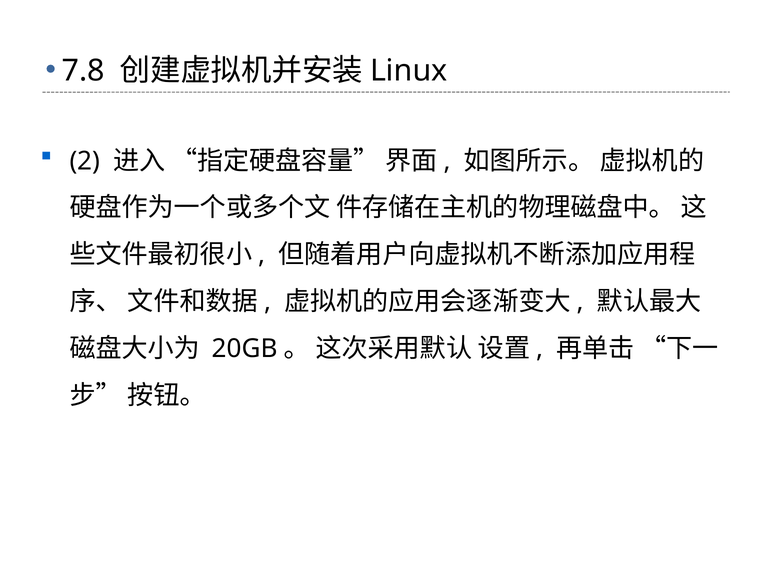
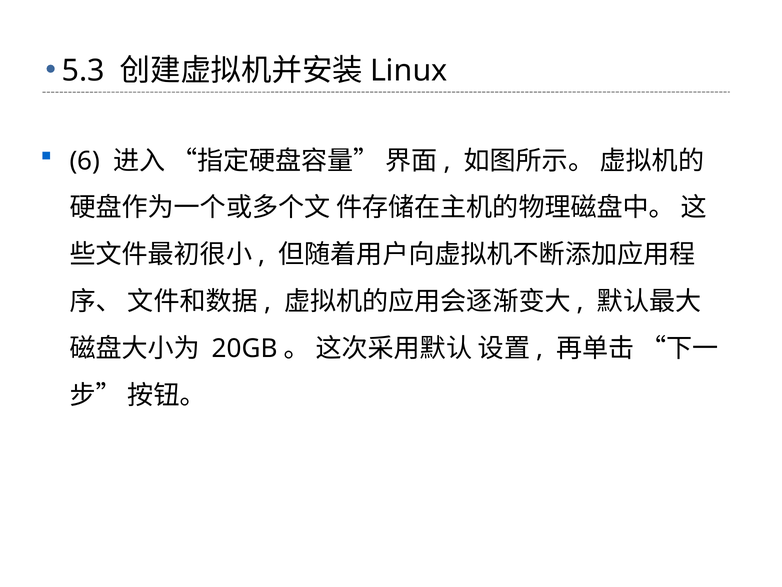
7.8: 7.8 -> 5.3
2: 2 -> 6
